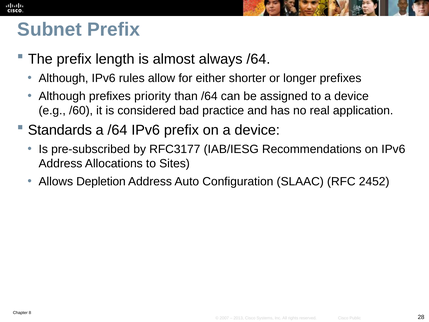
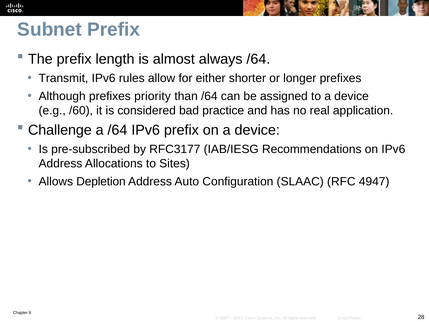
Although at (64, 78): Although -> Transmit
Standards: Standards -> Challenge
2452: 2452 -> 4947
